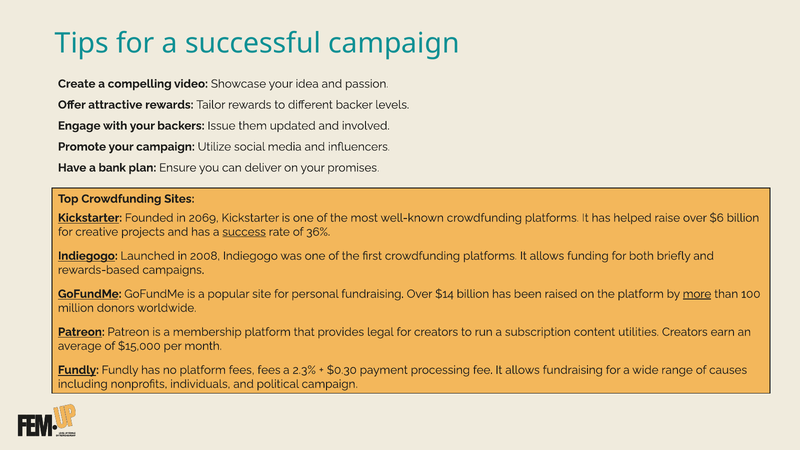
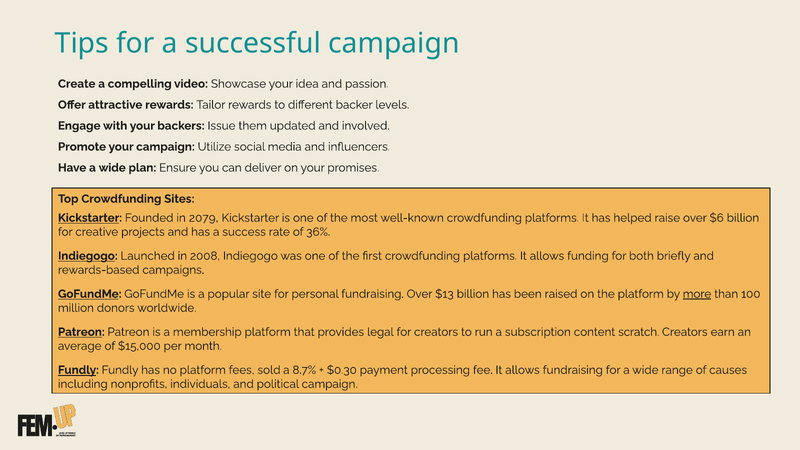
Have a bank: bank -> wide
2069: 2069 -> 2079
success underline: present -> none
$14: $14 -> $13
utilities: utilities -> scratch
fees fees: fees -> sold
2.3%: 2.3% -> 8.7%
